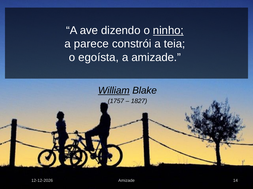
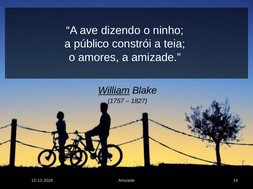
ninho underline: present -> none
parece: parece -> público
egoísta: egoísta -> amores
